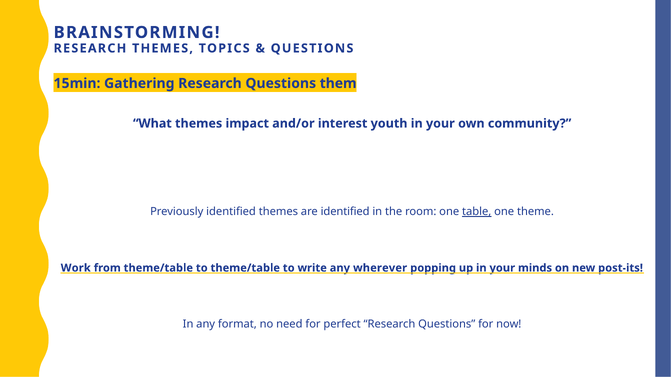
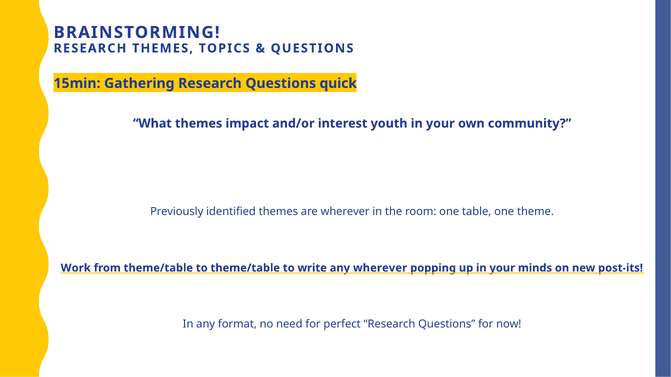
them: them -> quick
are identified: identified -> wherever
table underline: present -> none
